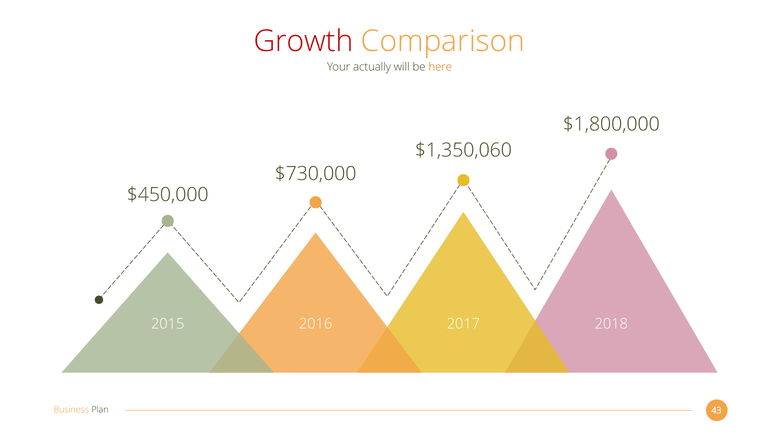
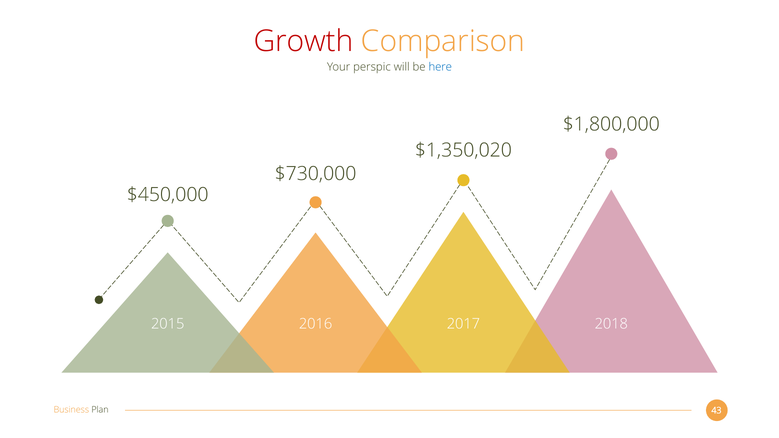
actually: actually -> perspic
here colour: orange -> blue
$1,350,060: $1,350,060 -> $1,350,020
